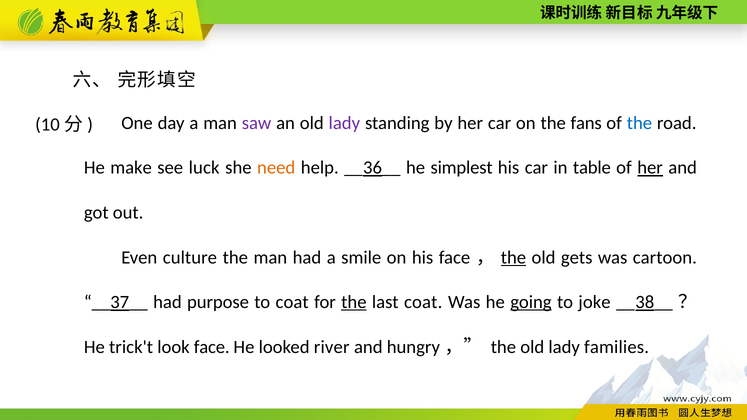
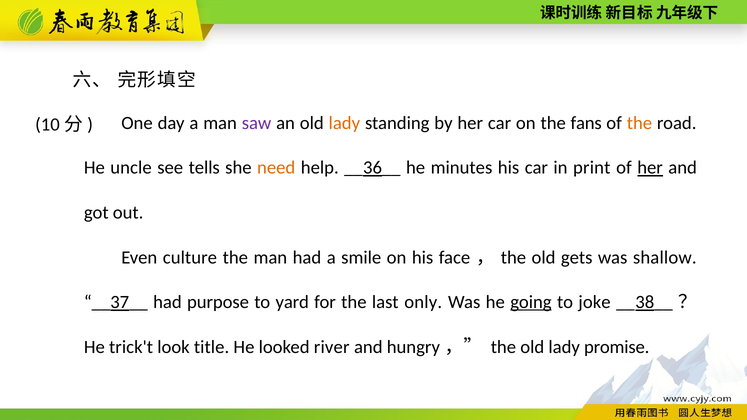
lady at (344, 123) colour: purple -> orange
the at (639, 123) colour: blue -> orange
make: make -> uncle
luck: luck -> tells
simplest: simplest -> minutes
table: table -> print
the at (513, 257) underline: present -> none
cartoon: cartoon -> shallow
to coat: coat -> yard
the at (354, 302) underline: present -> none
last coat: coat -> only
look face: face -> title
families: families -> promise
